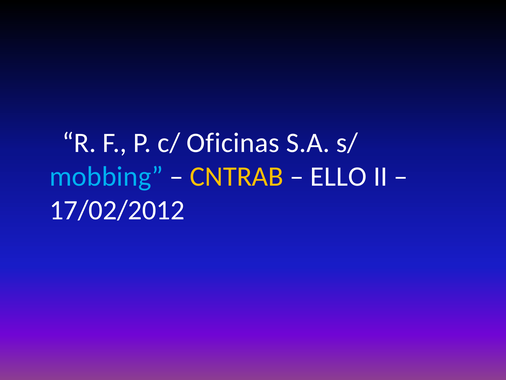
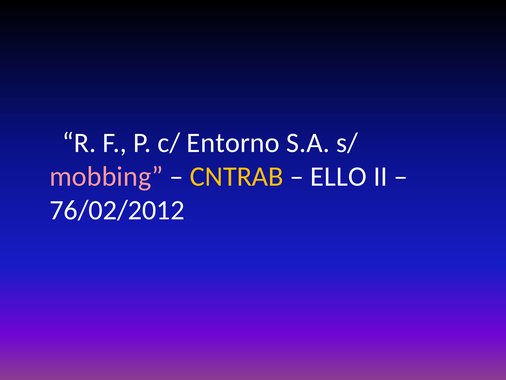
Oficinas: Oficinas -> Entorno
mobbing colour: light blue -> pink
17/02/2012: 17/02/2012 -> 76/02/2012
